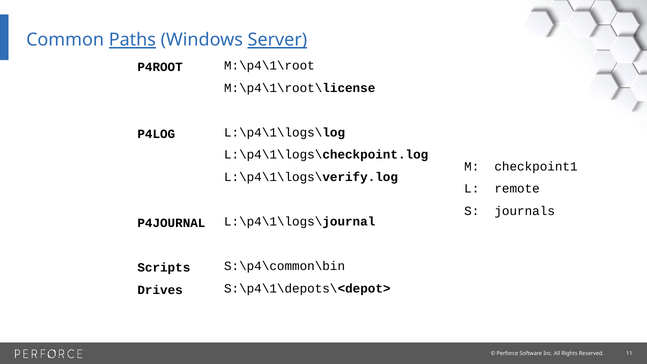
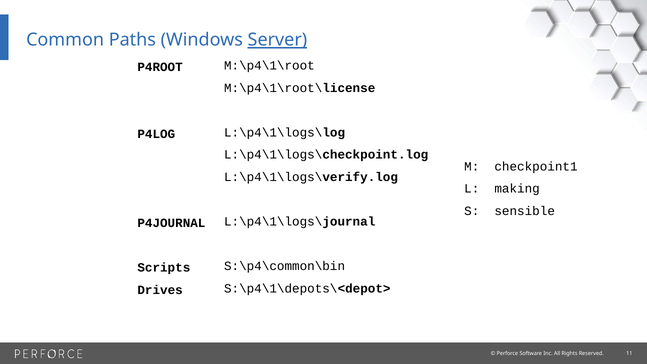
Paths underline: present -> none
remote: remote -> making
journals: journals -> sensible
